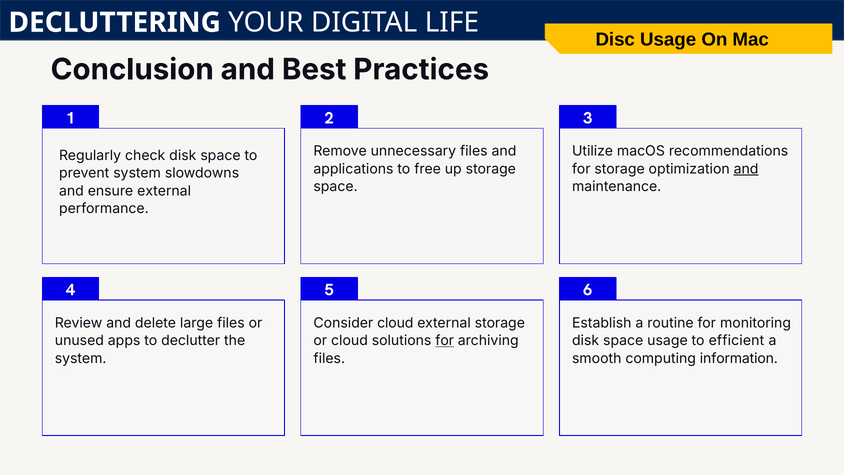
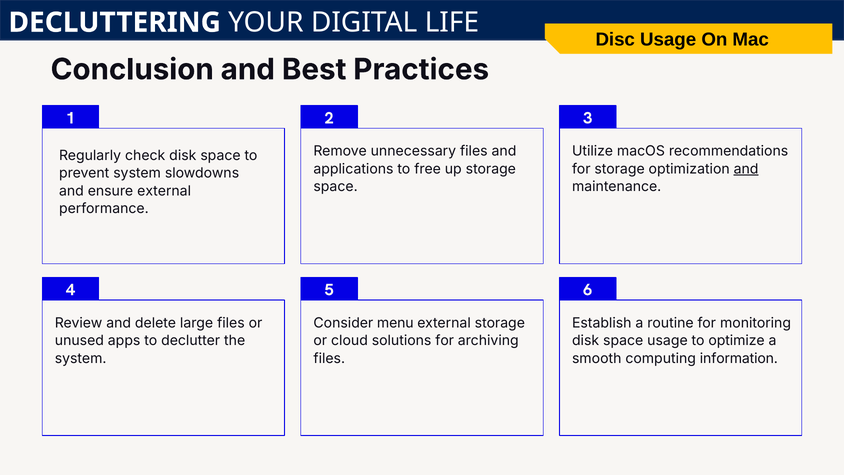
Consider cloud: cloud -> menu
for at (445, 341) underline: present -> none
efficient: efficient -> optimize
